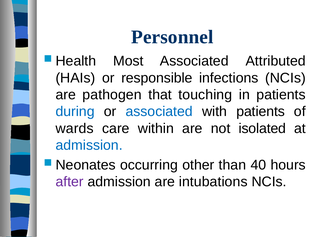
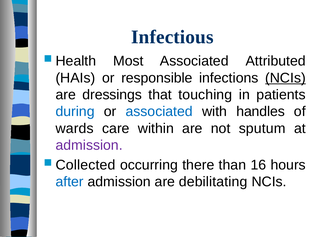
Personnel: Personnel -> Infectious
NCIs at (285, 78) underline: none -> present
pathogen: pathogen -> dressings
with patients: patients -> handles
isolated: isolated -> sputum
admission at (89, 145) colour: blue -> purple
Neonates: Neonates -> Collected
other: other -> there
40: 40 -> 16
after colour: purple -> blue
intubations: intubations -> debilitating
